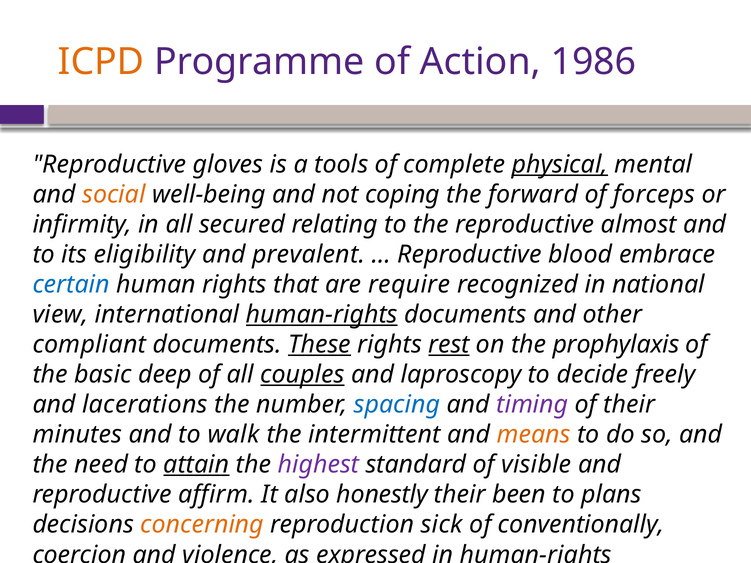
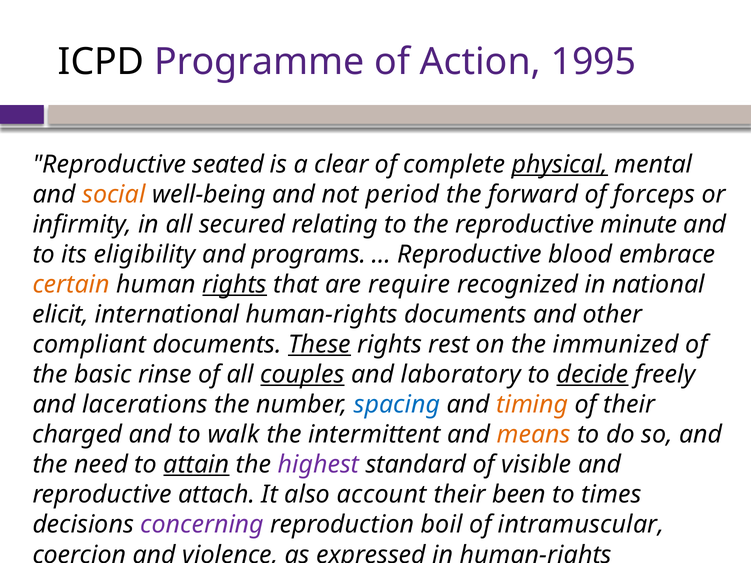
ICPD colour: orange -> black
1986: 1986 -> 1995
gloves: gloves -> seated
tools: tools -> clear
coping: coping -> period
almost: almost -> minute
prevalent: prevalent -> programs
certain colour: blue -> orange
rights at (235, 285) underline: none -> present
view: view -> elicit
human-rights at (322, 315) underline: present -> none
rest underline: present -> none
prophylaxis: prophylaxis -> immunized
deep: deep -> rinse
laproscopy: laproscopy -> laboratory
decide underline: none -> present
timing colour: purple -> orange
minutes: minutes -> charged
affirm: affirm -> attach
honestly: honestly -> account
plans: plans -> times
concerning colour: orange -> purple
sick: sick -> boil
conventionally: conventionally -> intramuscular
